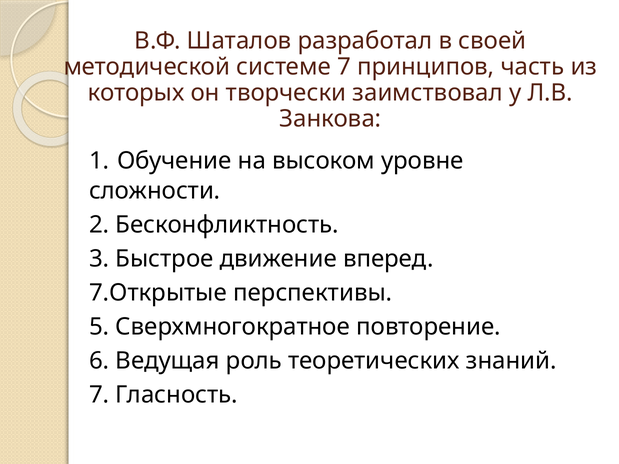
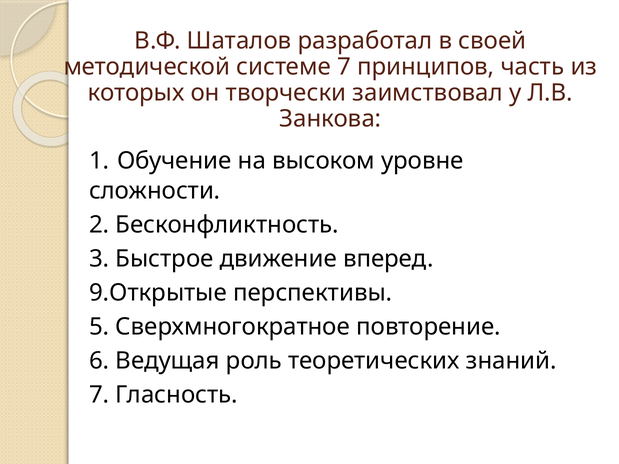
7.Открытые: 7.Открытые -> 9.Открытые
